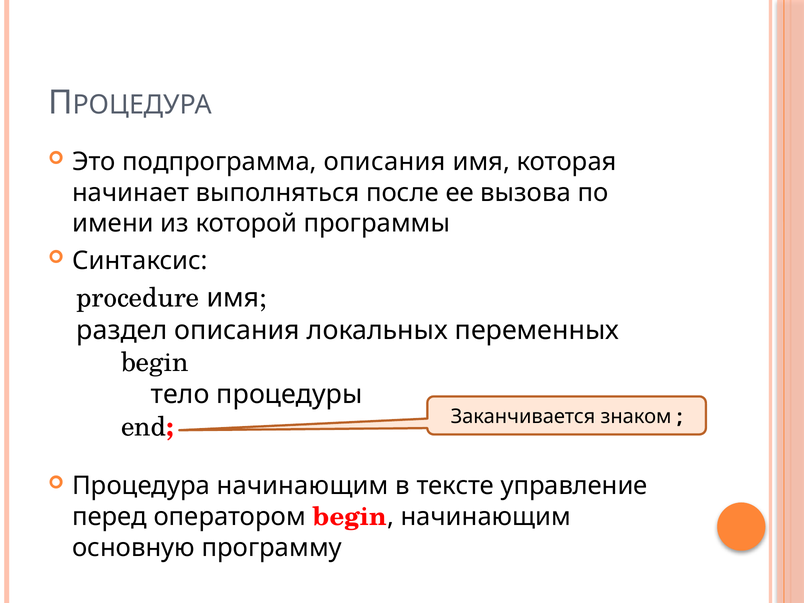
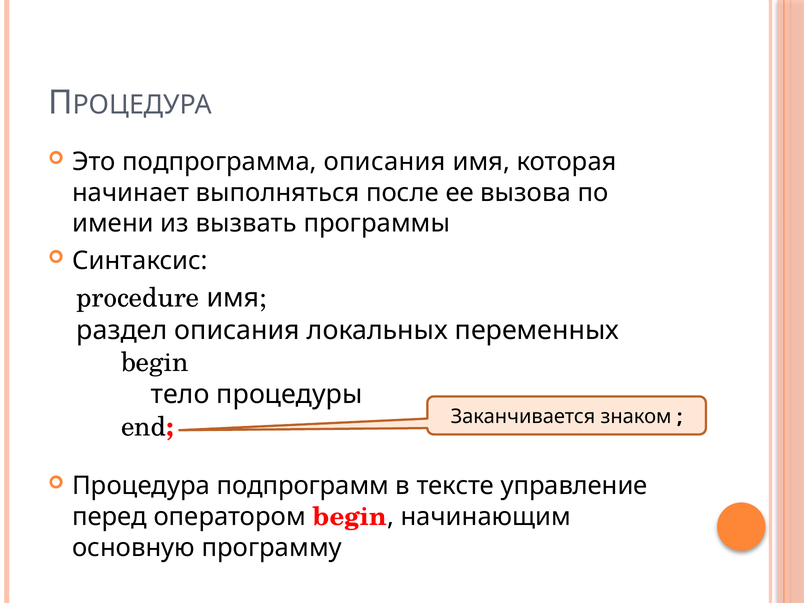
которой: которой -> вызвать
Процедура начинающим: начинающим -> подпрограмм
